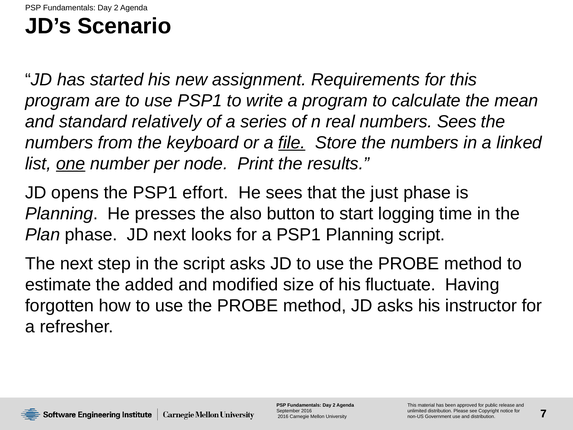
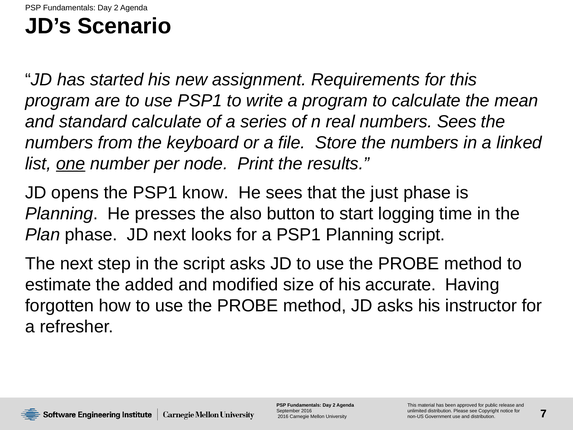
standard relatively: relatively -> calculate
file underline: present -> none
effort: effort -> know
fluctuate: fluctuate -> accurate
